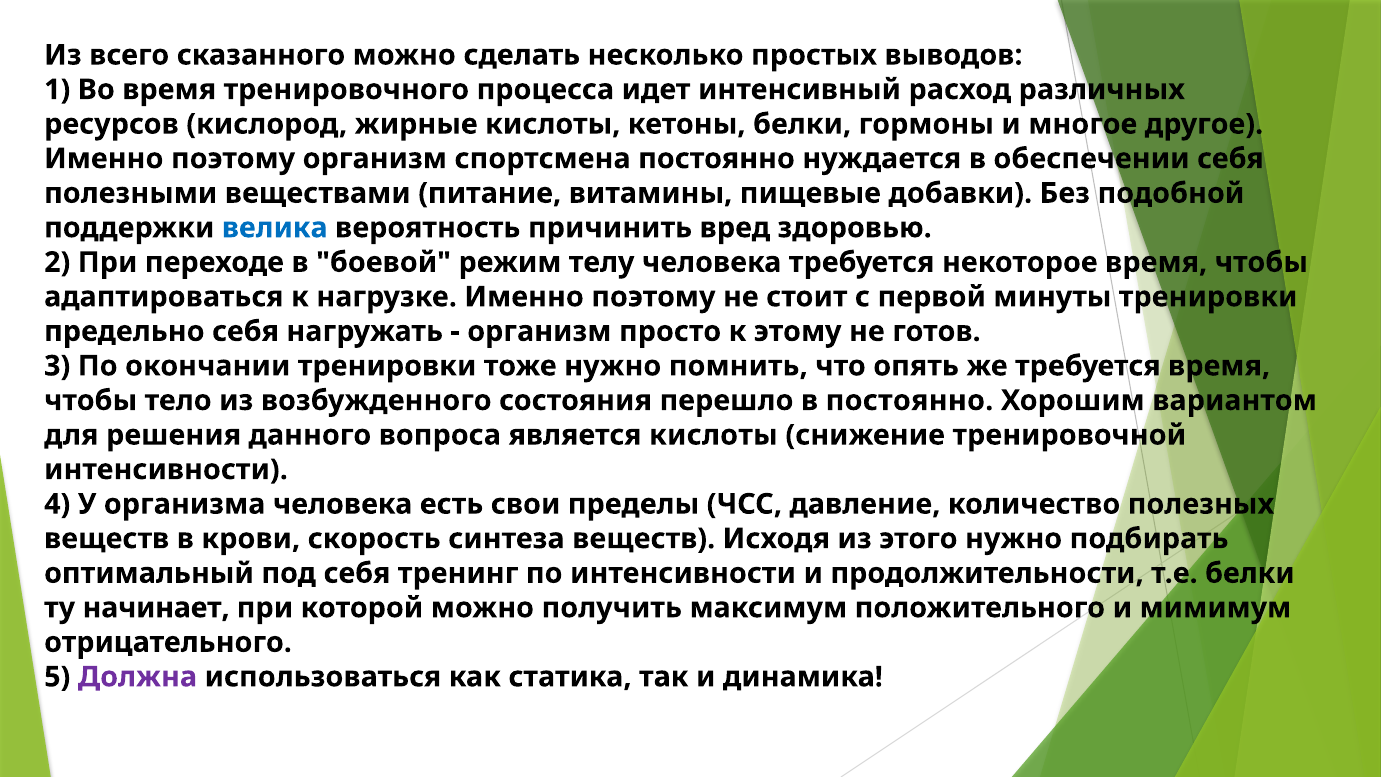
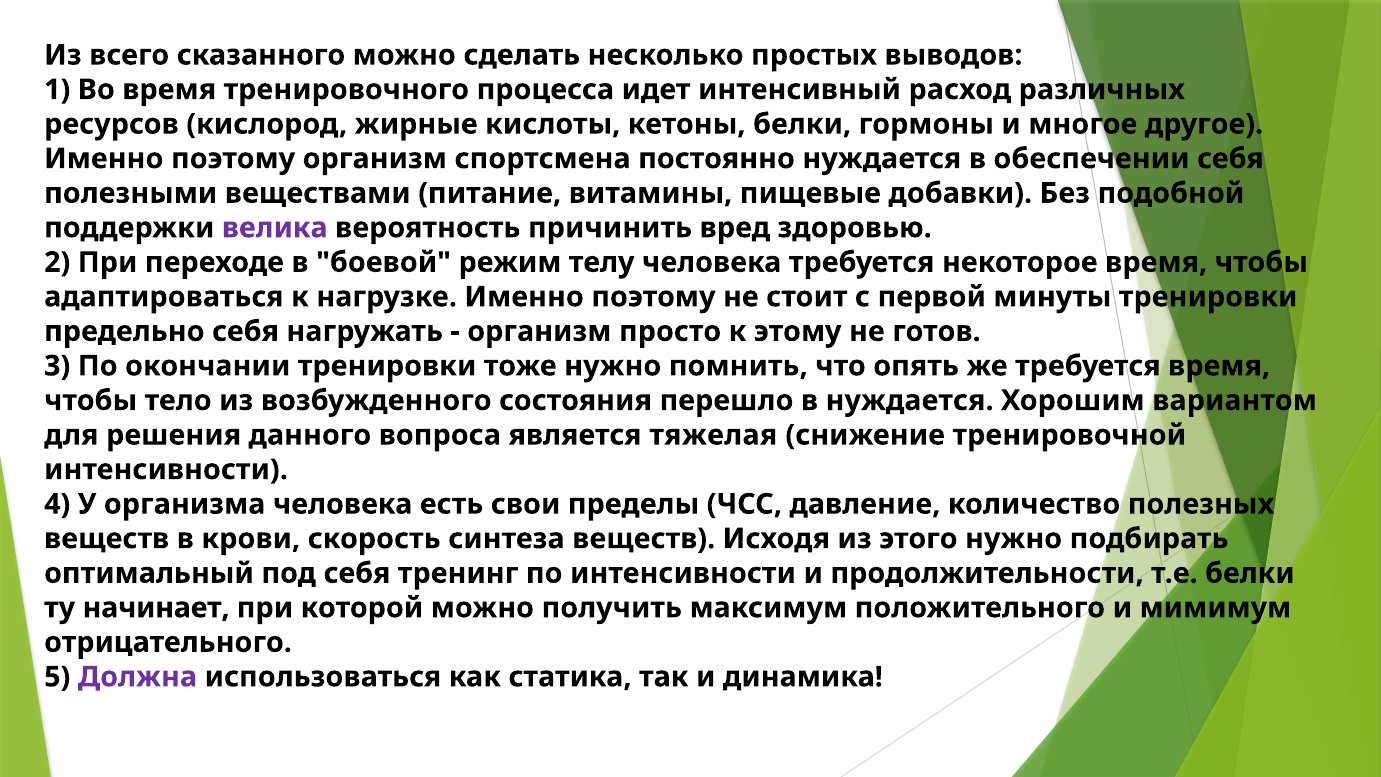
велика colour: blue -> purple
в постоянно: постоянно -> нуждается
является кислоты: кислоты -> тяжелая
